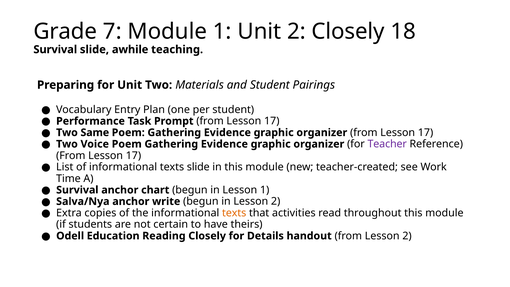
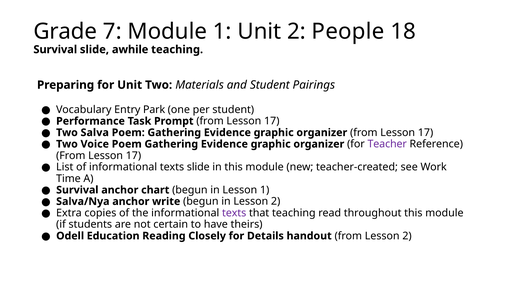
2 Closely: Closely -> People
Plan: Plan -> Park
Same: Same -> Salva
texts at (234, 213) colour: orange -> purple
that activities: activities -> teaching
